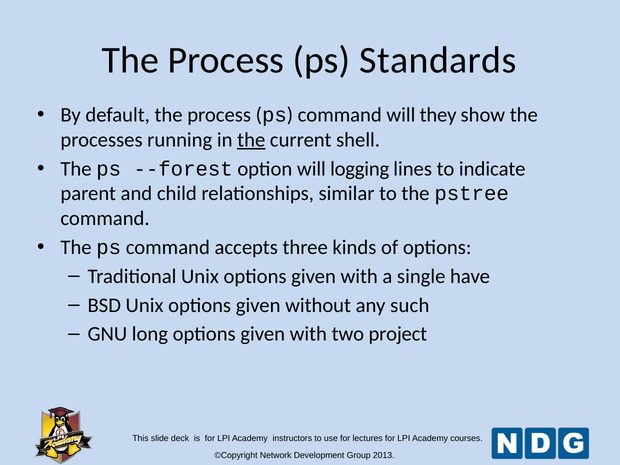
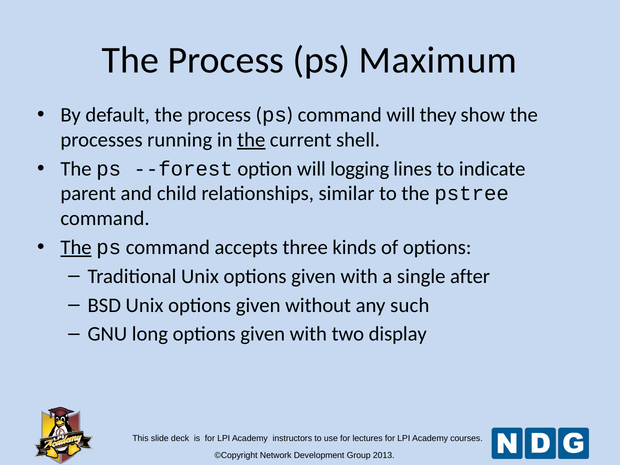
Standards: Standards -> Maximum
The at (76, 247) underline: none -> present
have: have -> after
project: project -> display
